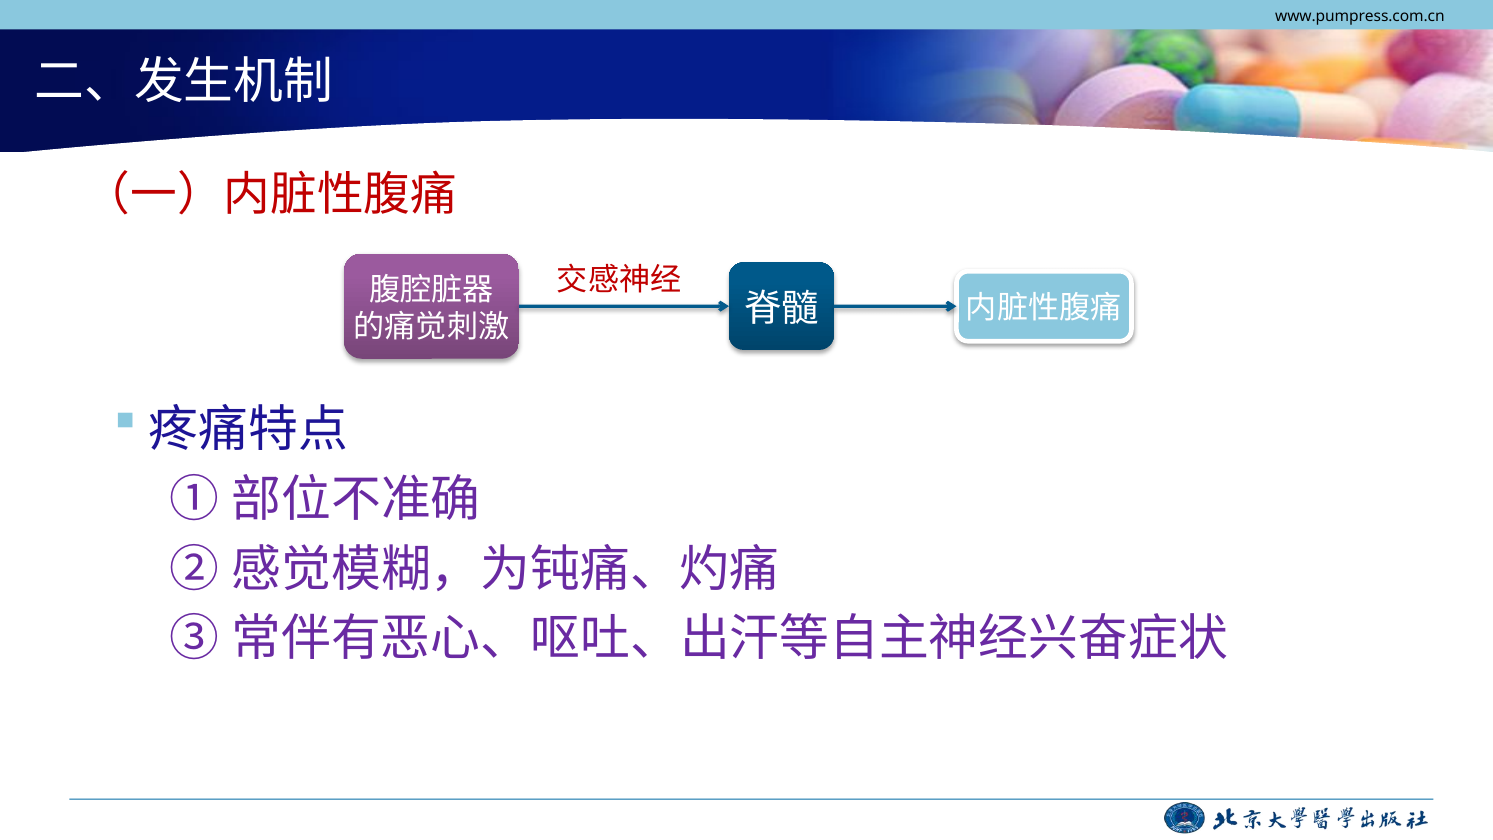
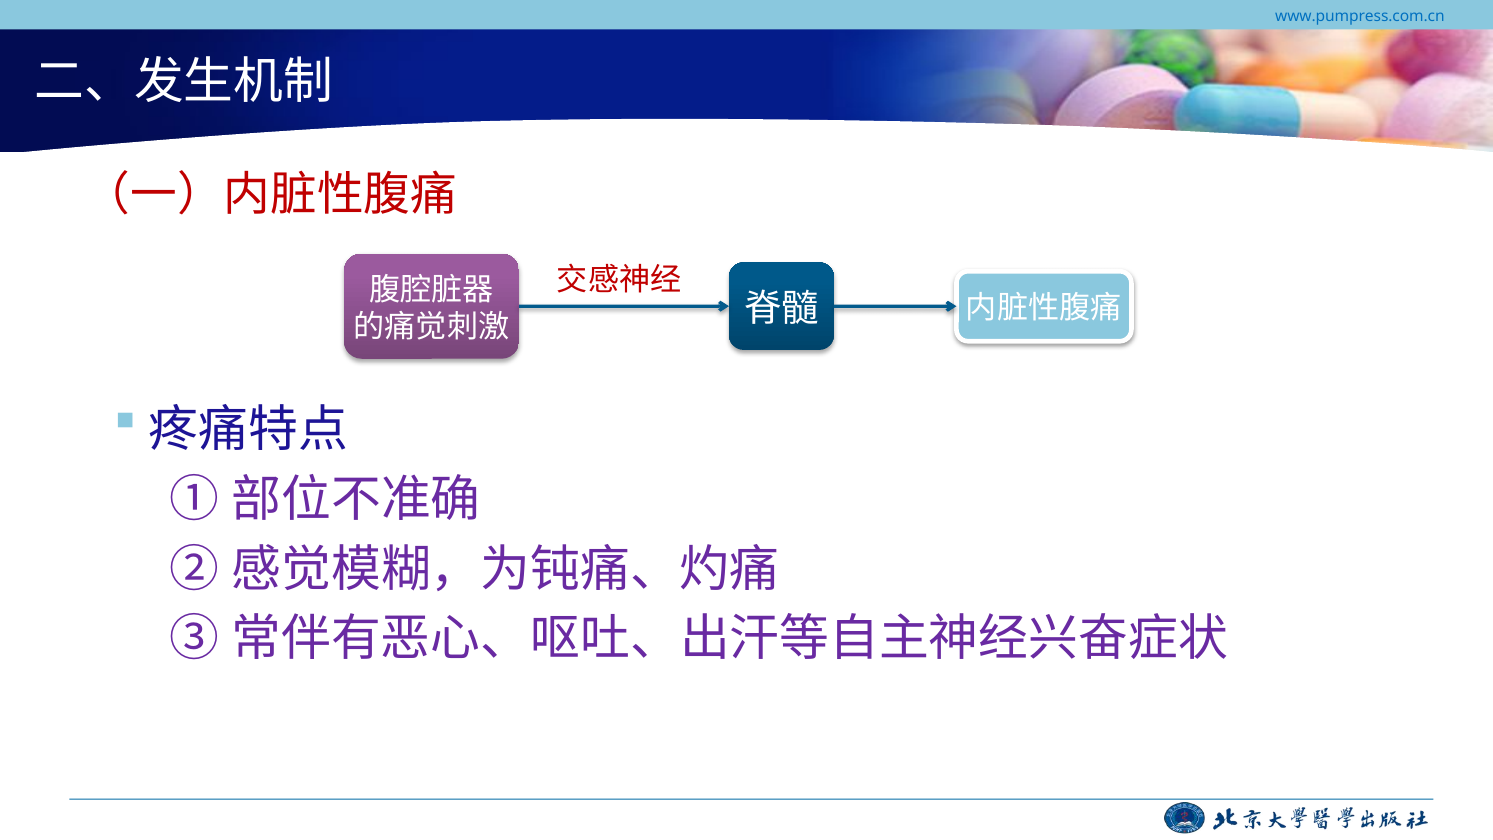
www.pumpress.com.cn colour: black -> blue
